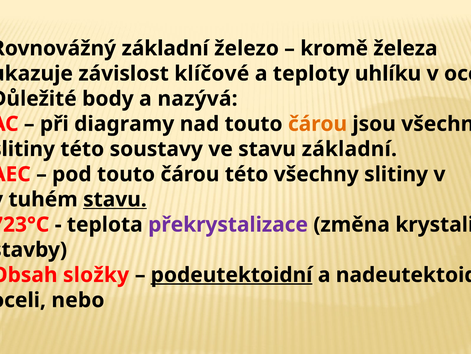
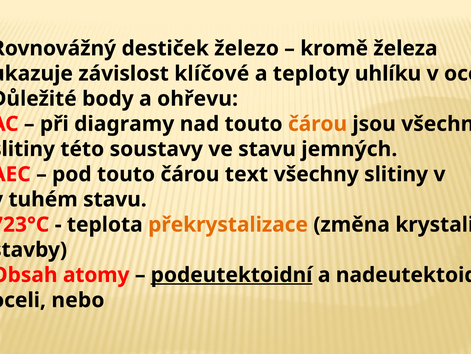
základní at (165, 48): základní -> destiček
nazývá: nazývá -> ohřevu
stavu základní: základní -> jemných
čárou této: této -> text
stavu at (115, 199) underline: present -> none
překrystalizace colour: purple -> orange
složky: složky -> atomy
